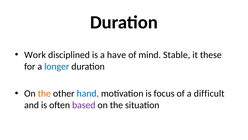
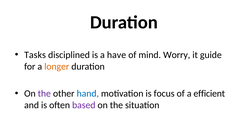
Work: Work -> Tasks
Stable: Stable -> Worry
these: these -> guide
longer colour: blue -> orange
the at (44, 93) colour: orange -> purple
difficult: difficult -> efficient
